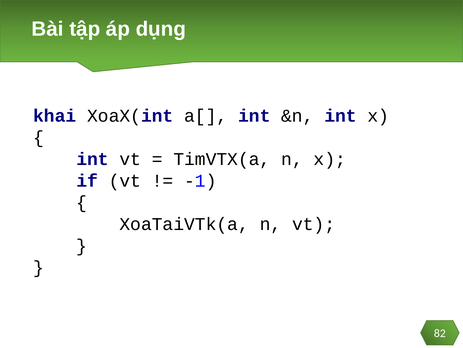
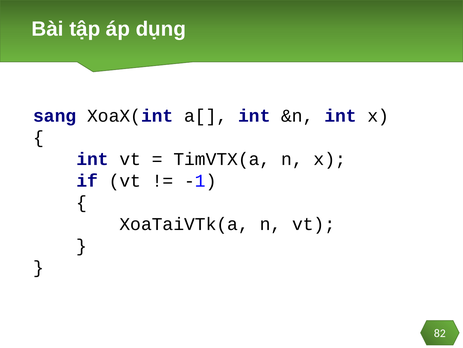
khai: khai -> sang
